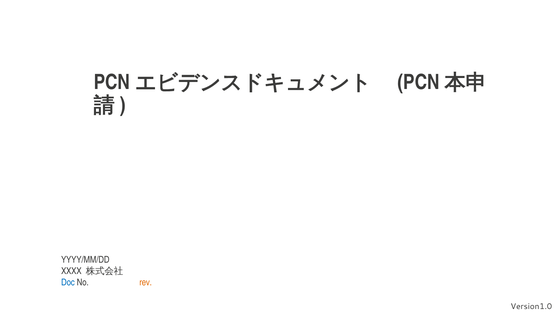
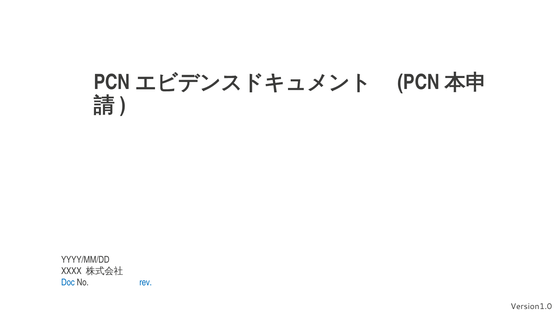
rev colour: orange -> blue
